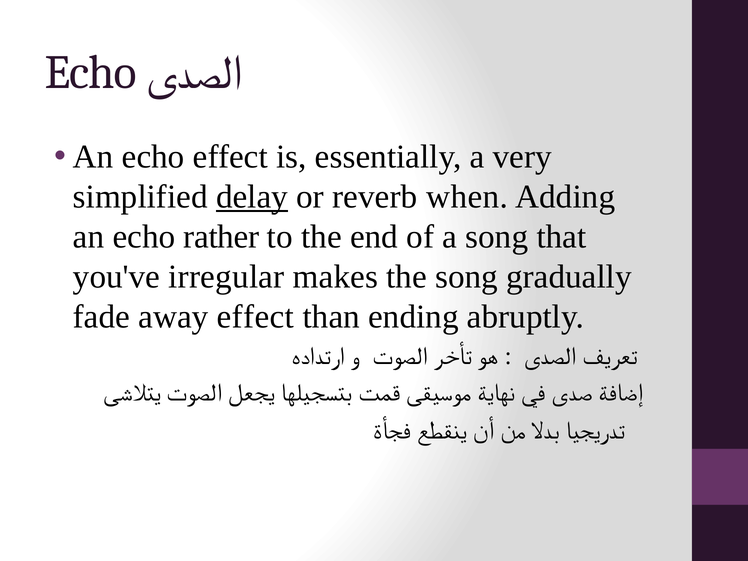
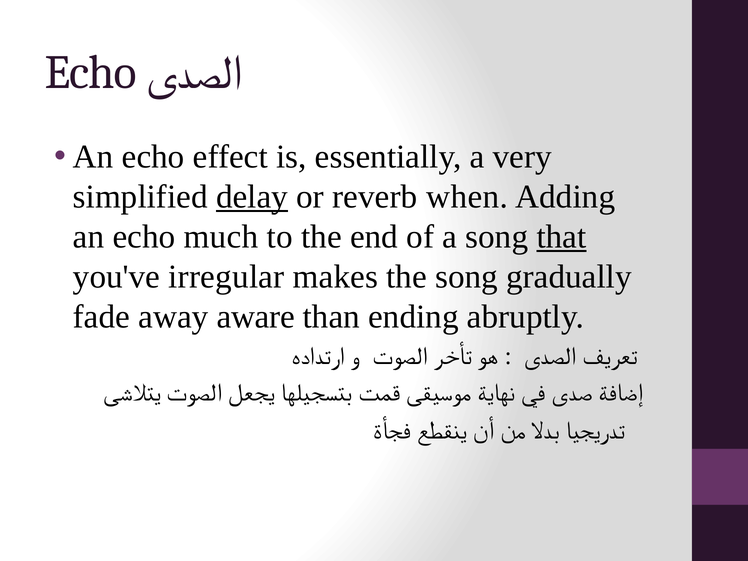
rather: rather -> much
that underline: none -> present
away effect: effect -> aware
